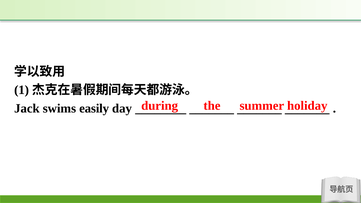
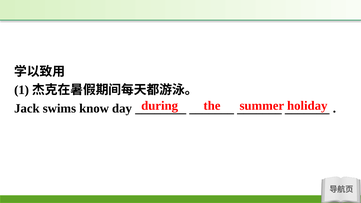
easily: easily -> know
